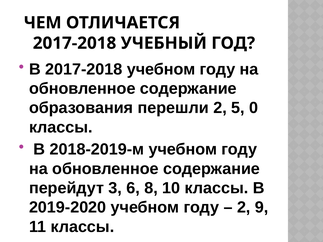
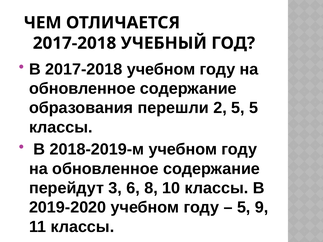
5 0: 0 -> 5
2 at (244, 208): 2 -> 5
